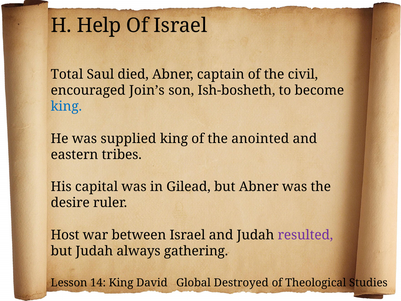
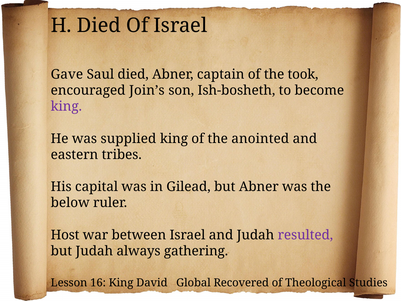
H Help: Help -> Died
Total: Total -> Gave
civil: civil -> took
king at (66, 106) colour: blue -> purple
desire: desire -> below
14: 14 -> 16
Destroyed: Destroyed -> Recovered
